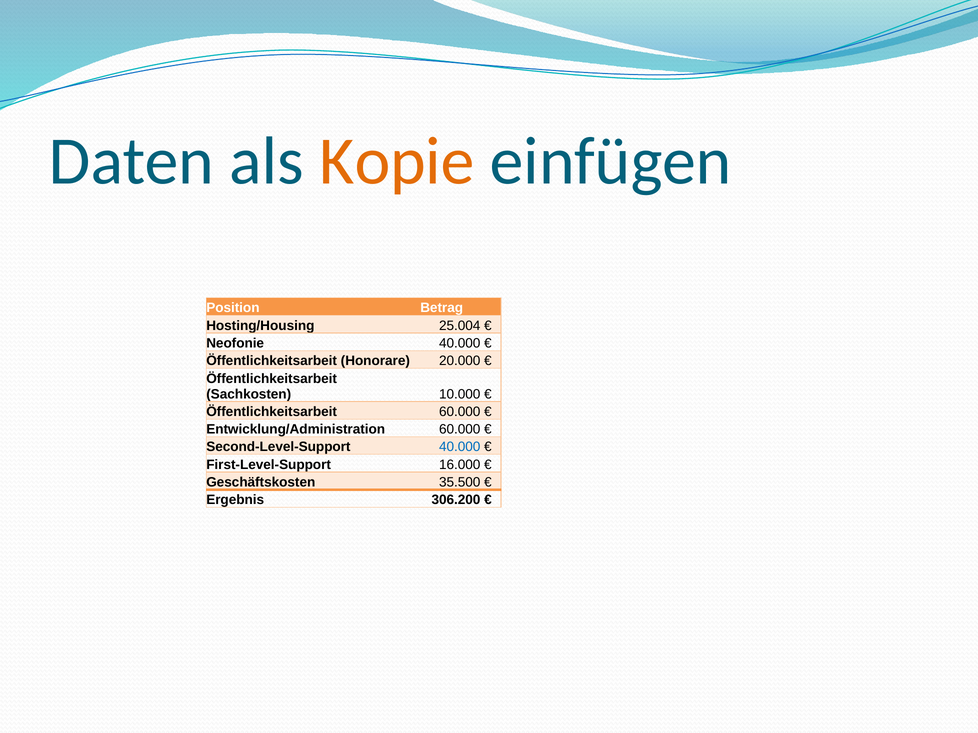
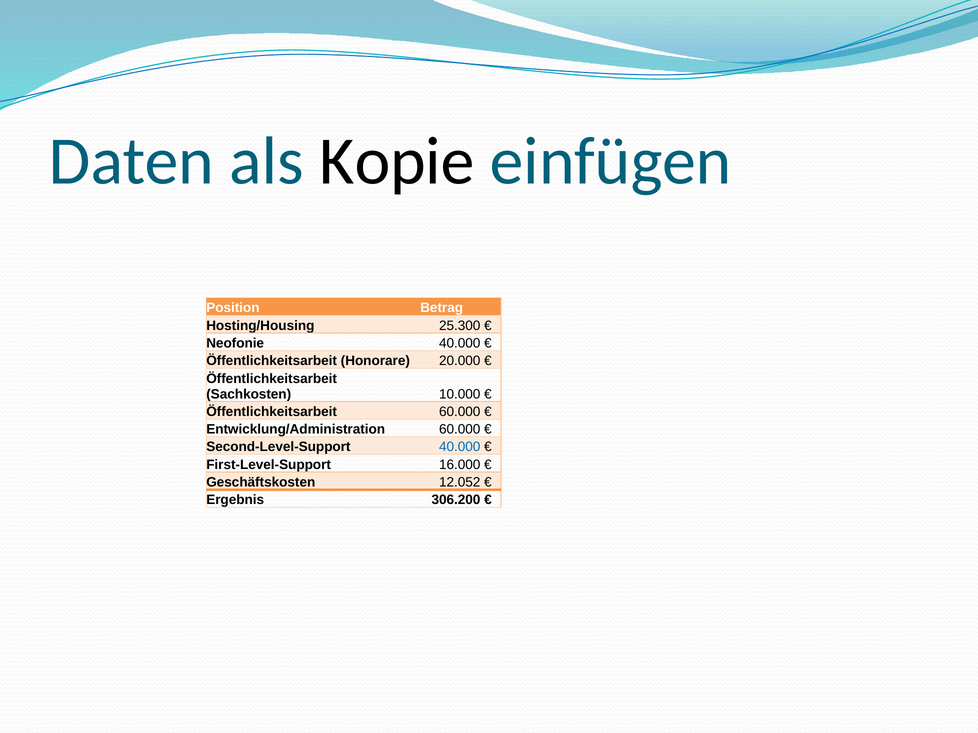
Kopie colour: orange -> black
25.004: 25.004 -> 25.300
35.500: 35.500 -> 12.052
